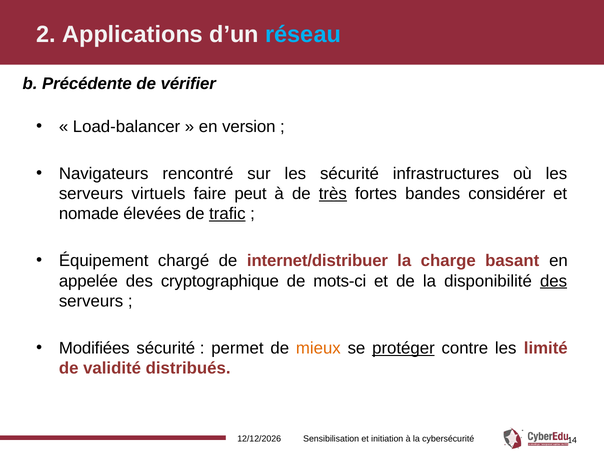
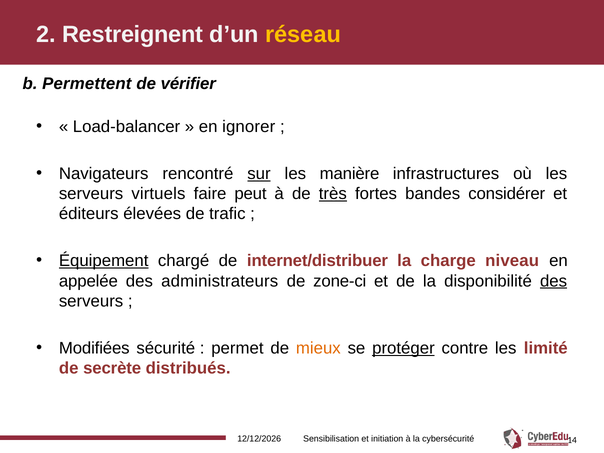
Applications: Applications -> Restreignent
réseau colour: light blue -> yellow
Précédente: Précédente -> Permettent
version: version -> ignorer
sur underline: none -> present
les sécurité: sécurité -> manière
nomade: nomade -> éditeurs
trafic underline: present -> none
Équipement underline: none -> present
basant: basant -> niveau
cryptographique: cryptographique -> administrateurs
mots-ci: mots-ci -> zone-ci
validité: validité -> secrète
